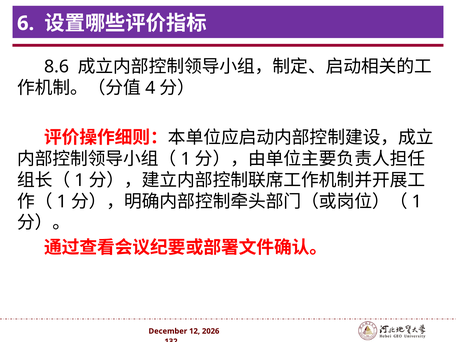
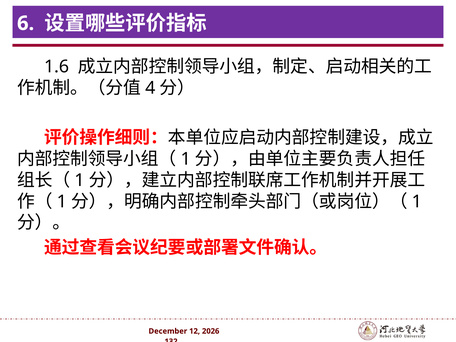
8.6: 8.6 -> 1.6
